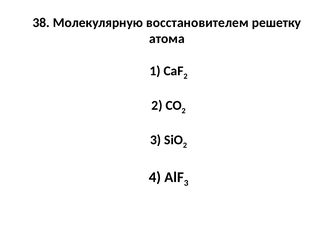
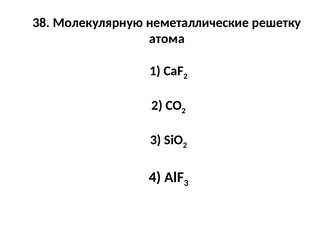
восстановителем: восстановителем -> неметаллические
